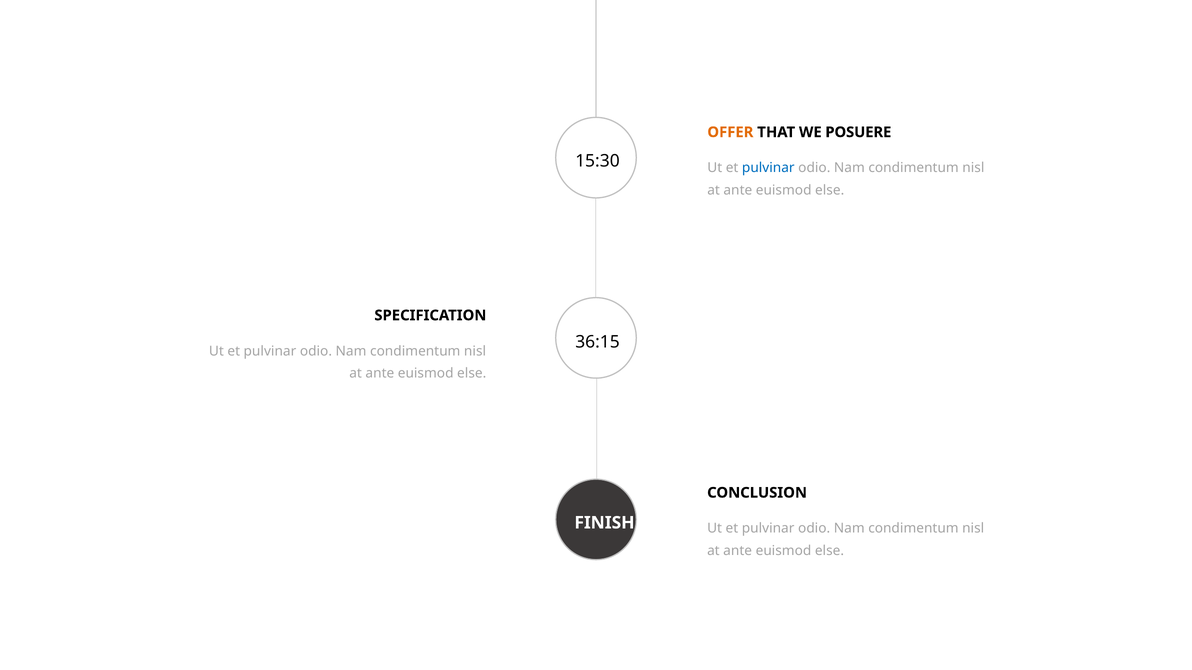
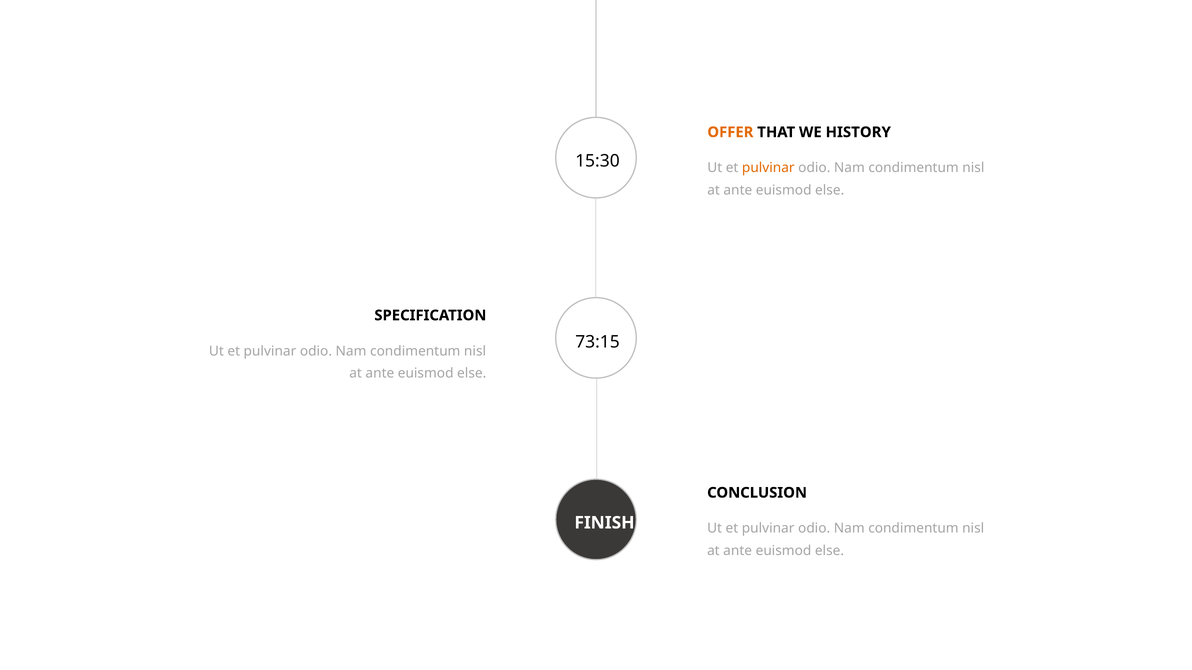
POSUERE: POSUERE -> HISTORY
pulvinar at (768, 168) colour: blue -> orange
36:15: 36:15 -> 73:15
